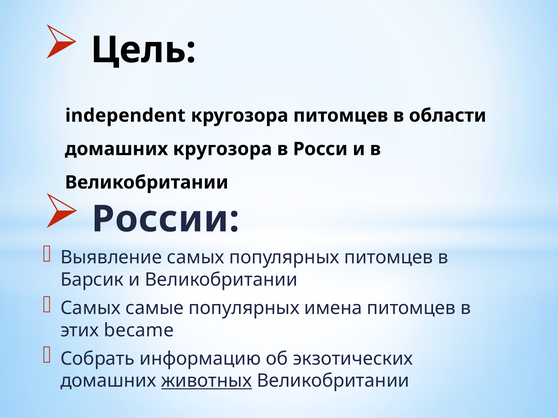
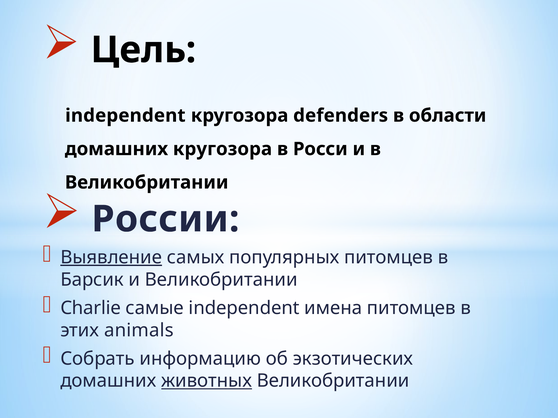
кругозора питомцев: питомцев -> defenders
Выявление underline: none -> present
Самых at (91, 308): Самых -> Charlie
самые популярных: популярных -> independent
became: became -> animals
